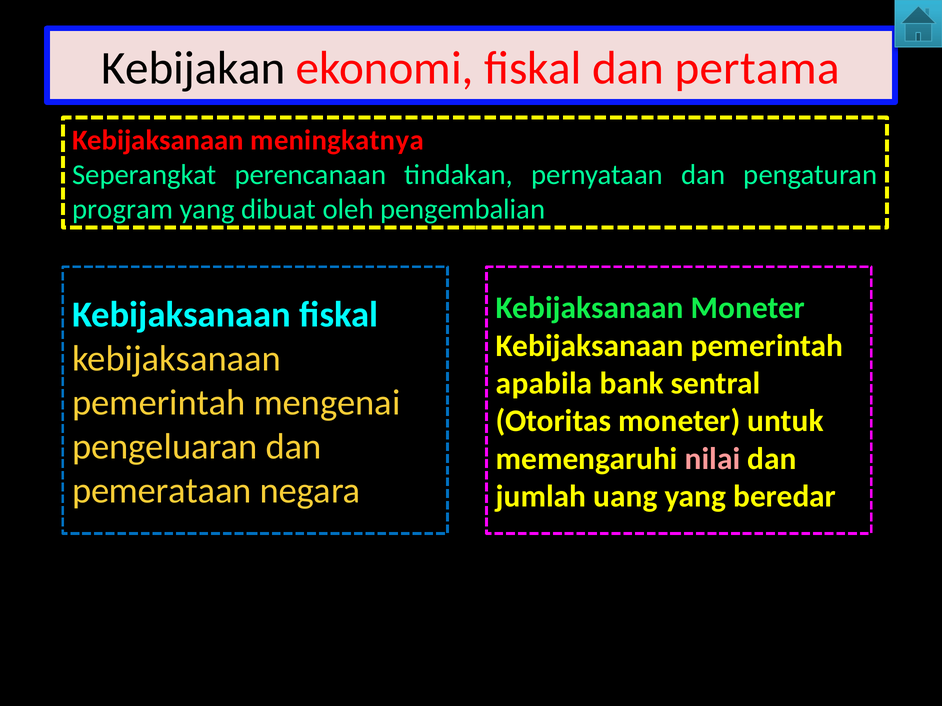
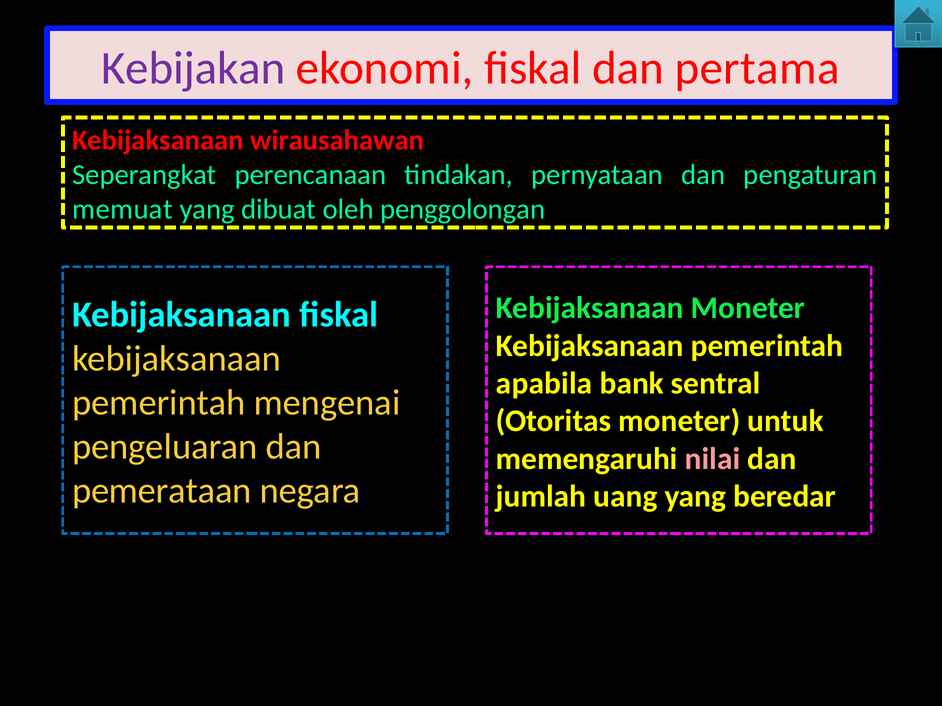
Kebijakan colour: black -> purple
meningkatnya: meningkatnya -> wirausahawan
program: program -> memuat
pengembalian: pengembalian -> penggolongan
